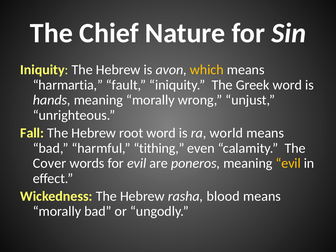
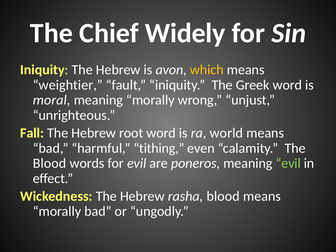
Nature: Nature -> Widely
harmartia: harmartia -> weightier
hands: hands -> moral
Cover at (50, 163): Cover -> Blood
evil at (288, 163) colour: yellow -> light green
